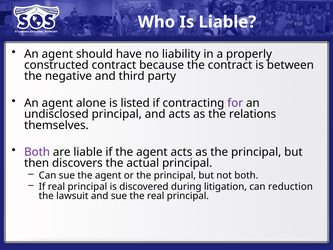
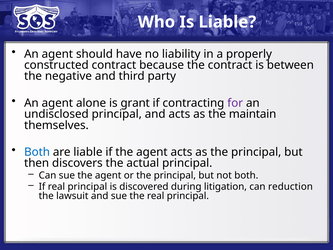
listed: listed -> grant
relations: relations -> maintain
Both at (37, 152) colour: purple -> blue
